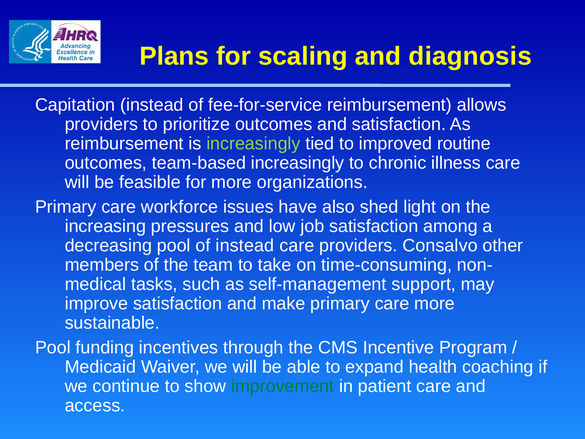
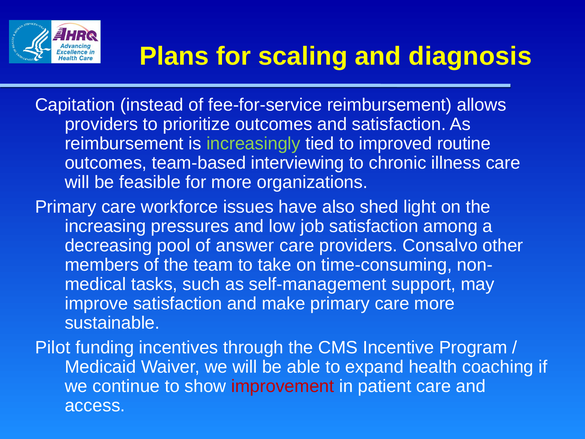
team-based increasingly: increasingly -> interviewing
of instead: instead -> answer
Pool at (53, 347): Pool -> Pilot
improvement colour: green -> red
